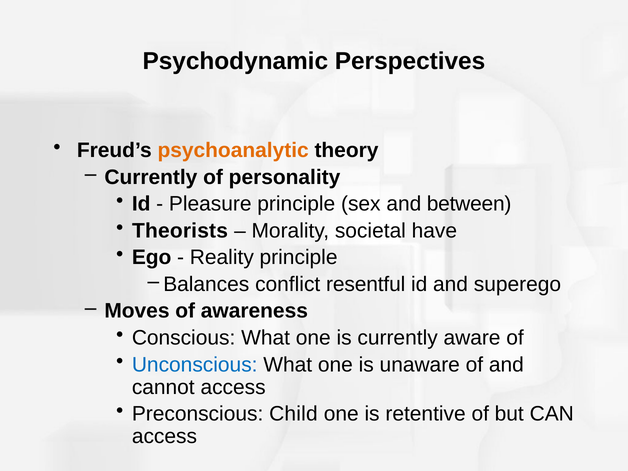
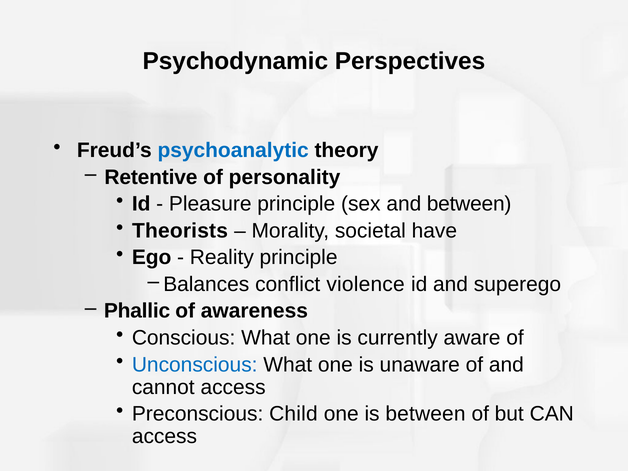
psychoanalytic colour: orange -> blue
Currently at (151, 177): Currently -> Retentive
resentful: resentful -> violence
Moves: Moves -> Phallic
is retentive: retentive -> between
